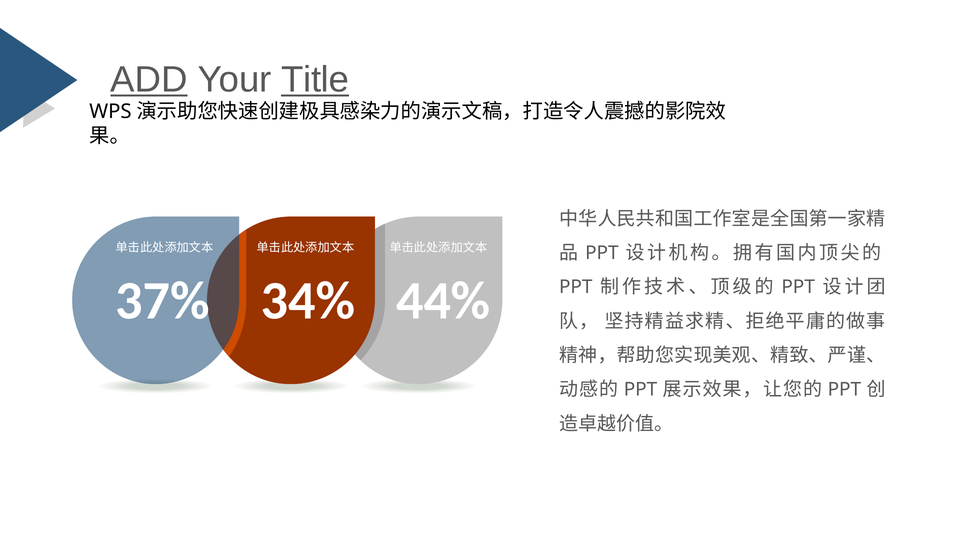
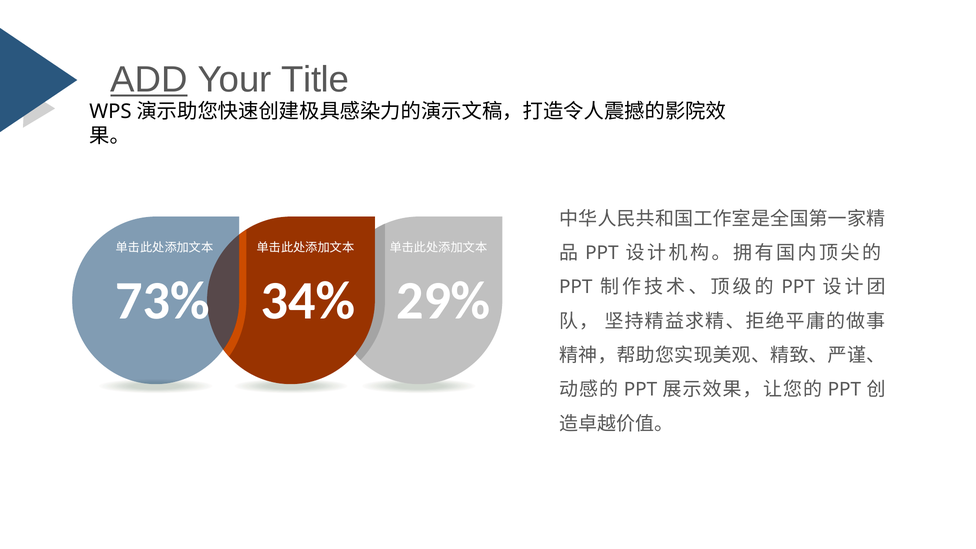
Title underline: present -> none
37%: 37% -> 73%
44%: 44% -> 29%
